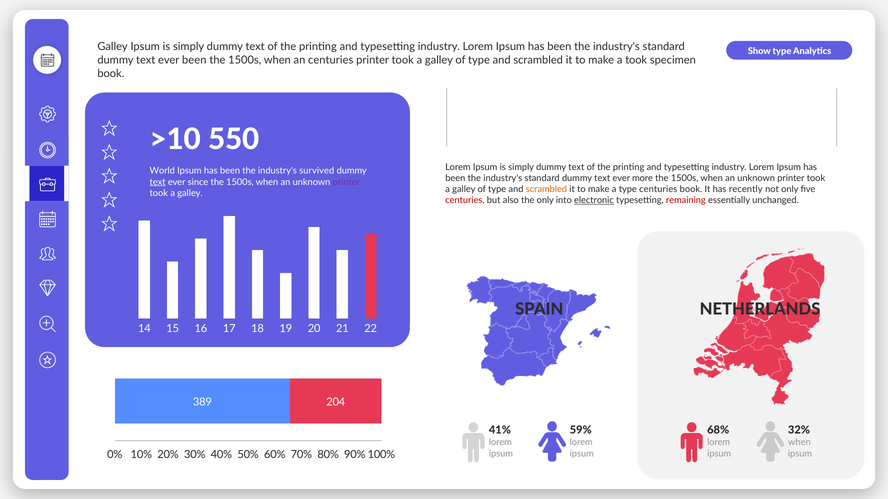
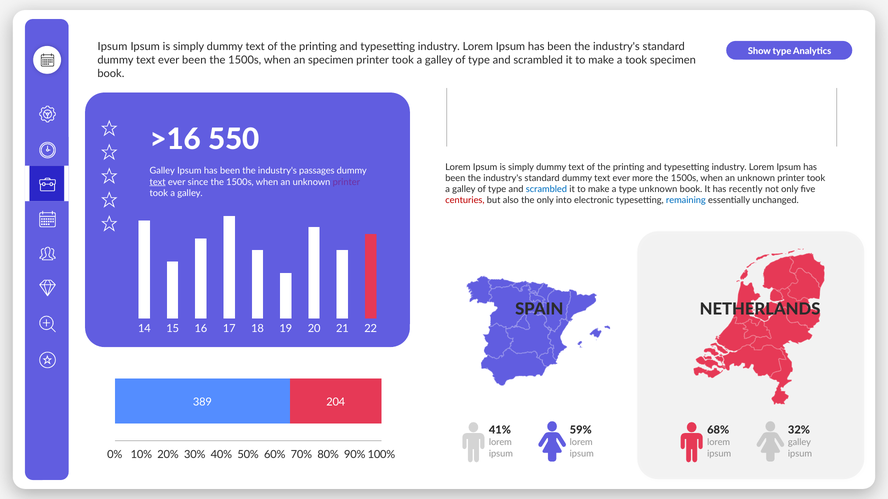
Galley at (113, 47): Galley -> Ipsum
an centuries: centuries -> specimen
>10: >10 -> >16
World at (162, 171): World -> Galley
survived: survived -> passages
scrambled at (546, 189) colour: orange -> blue
type centuries: centuries -> unknown
electronic underline: present -> none
remaining colour: red -> blue
when at (799, 443): when -> galley
